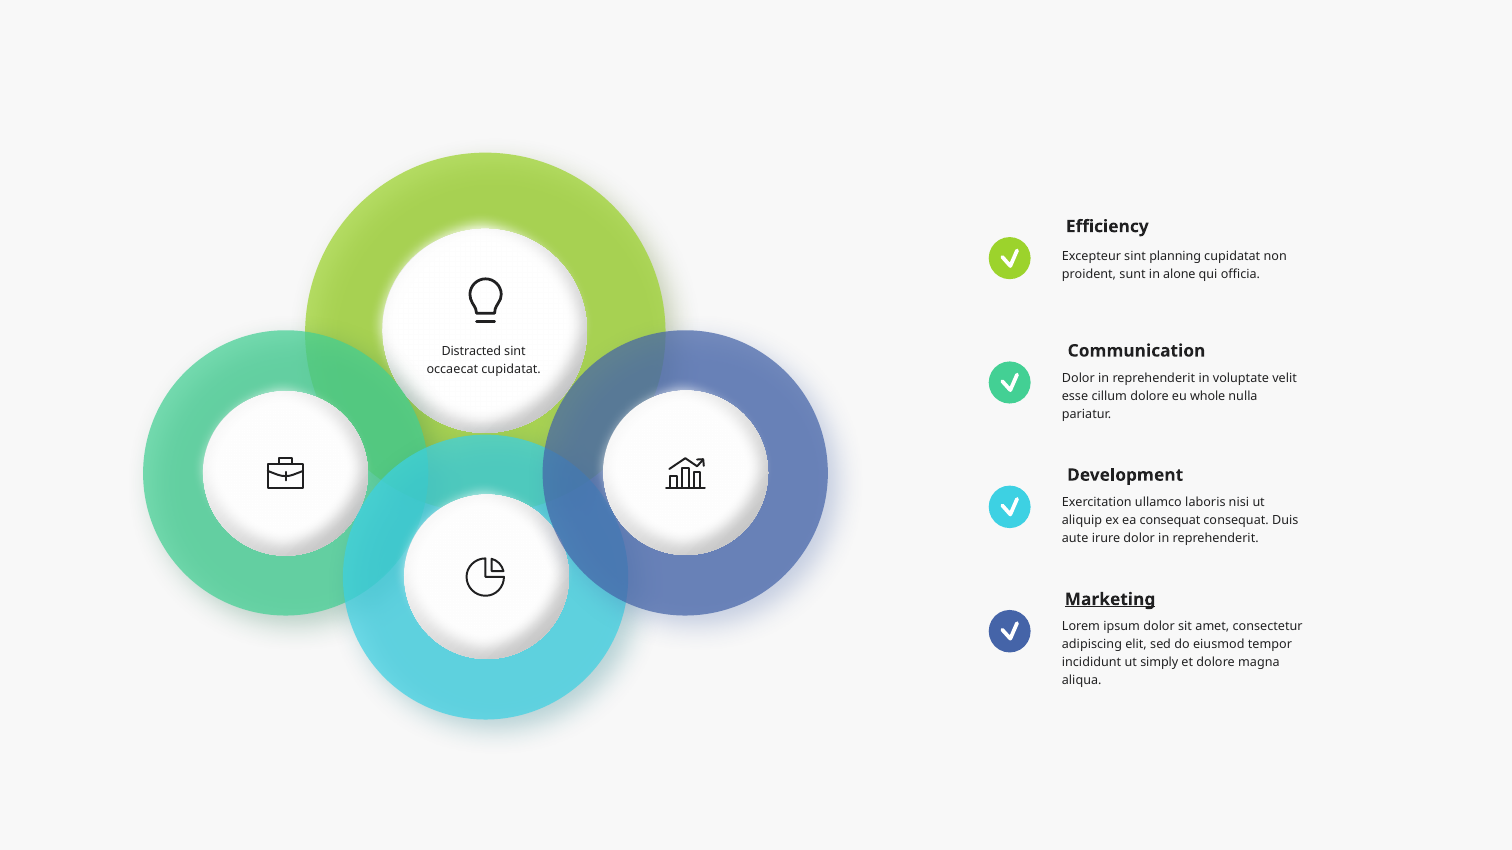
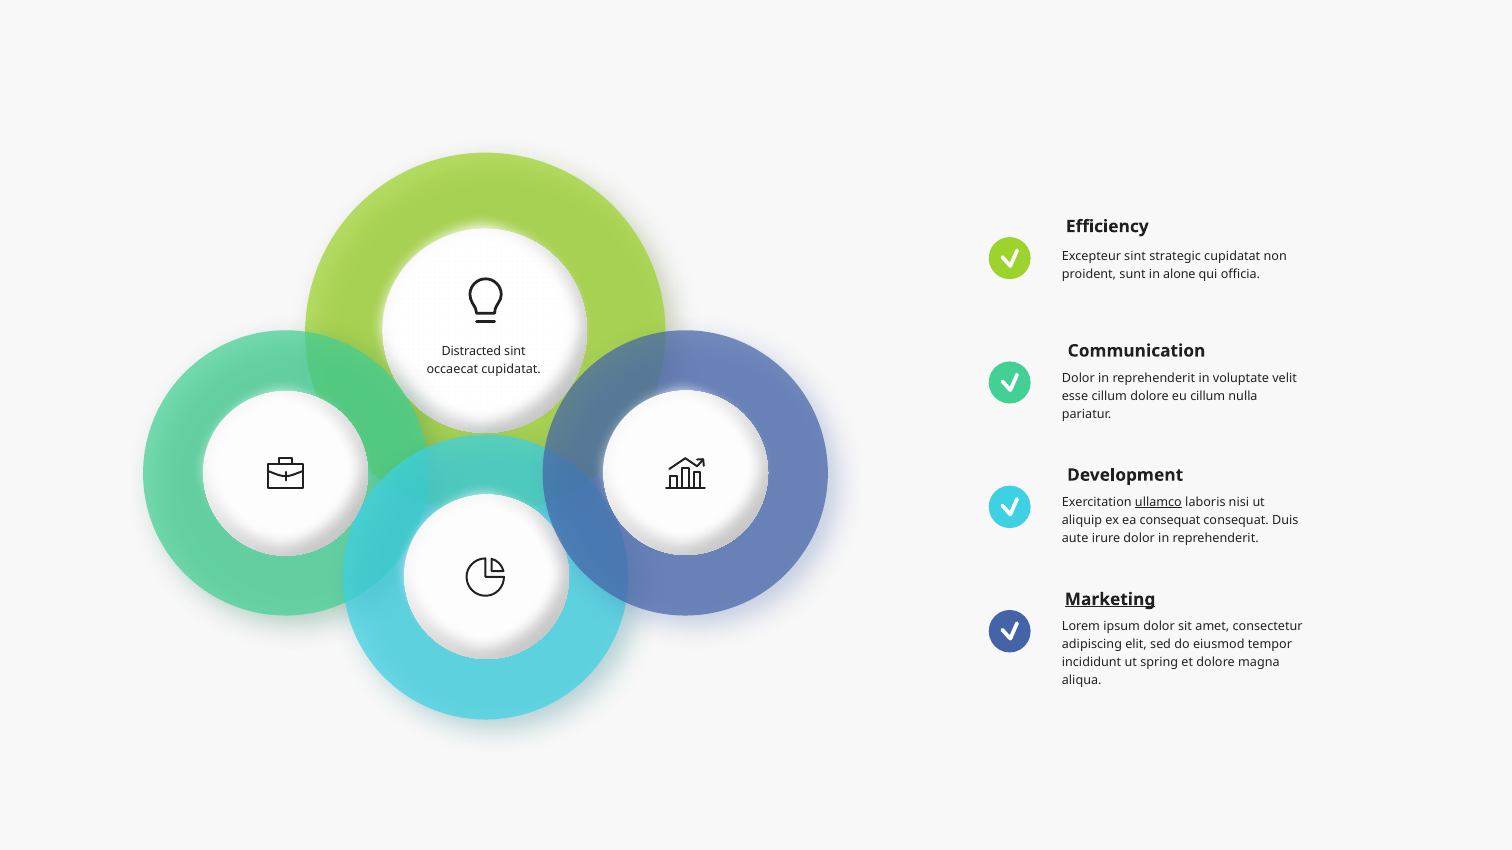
planning: planning -> strategic
eu whole: whole -> cillum
ullamco underline: none -> present
simply: simply -> spring
